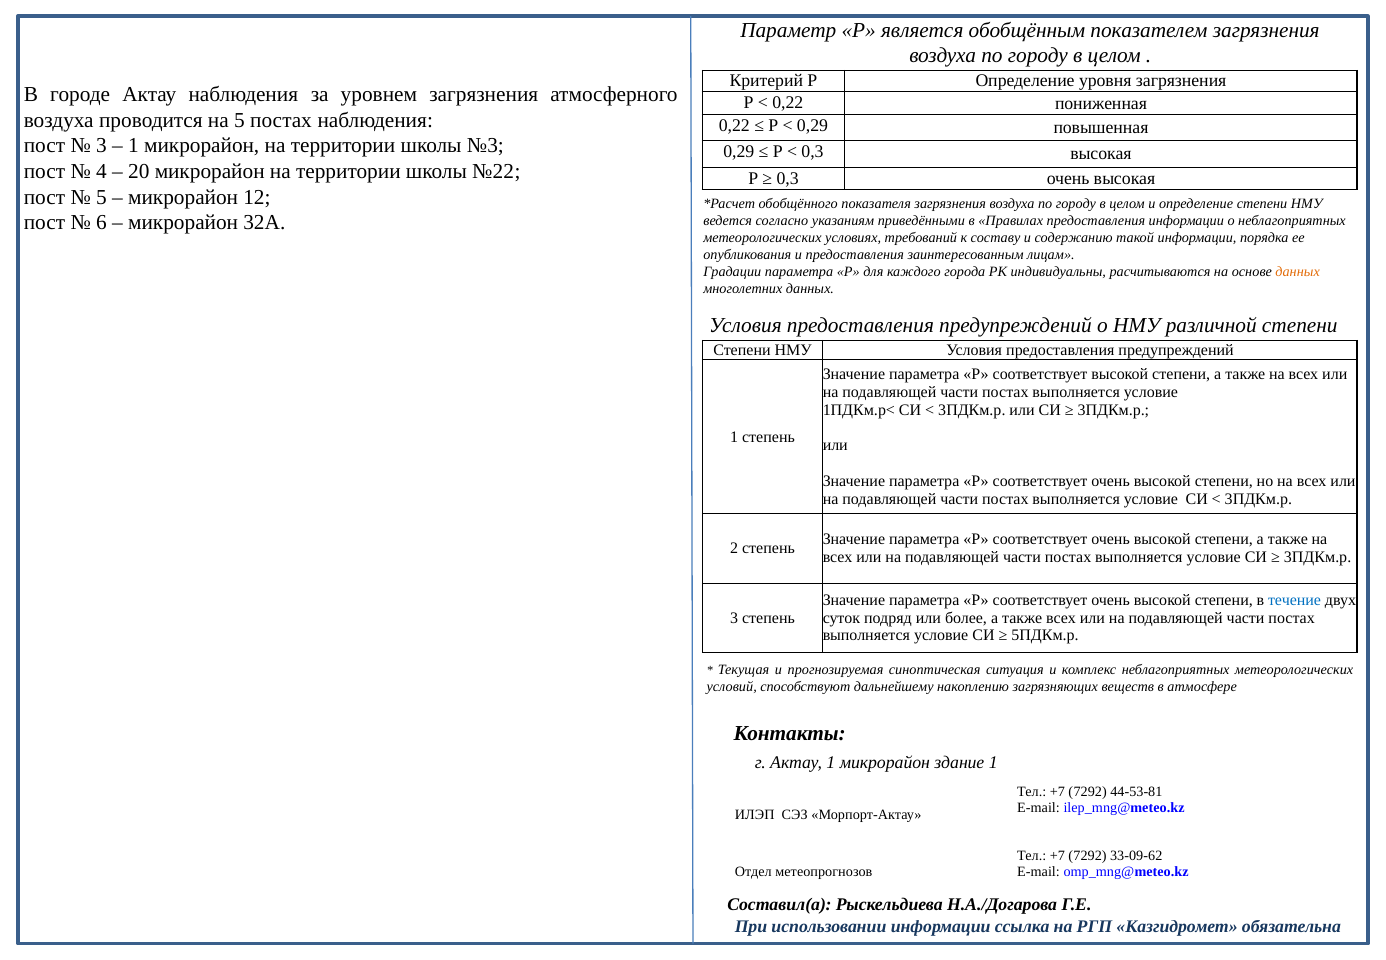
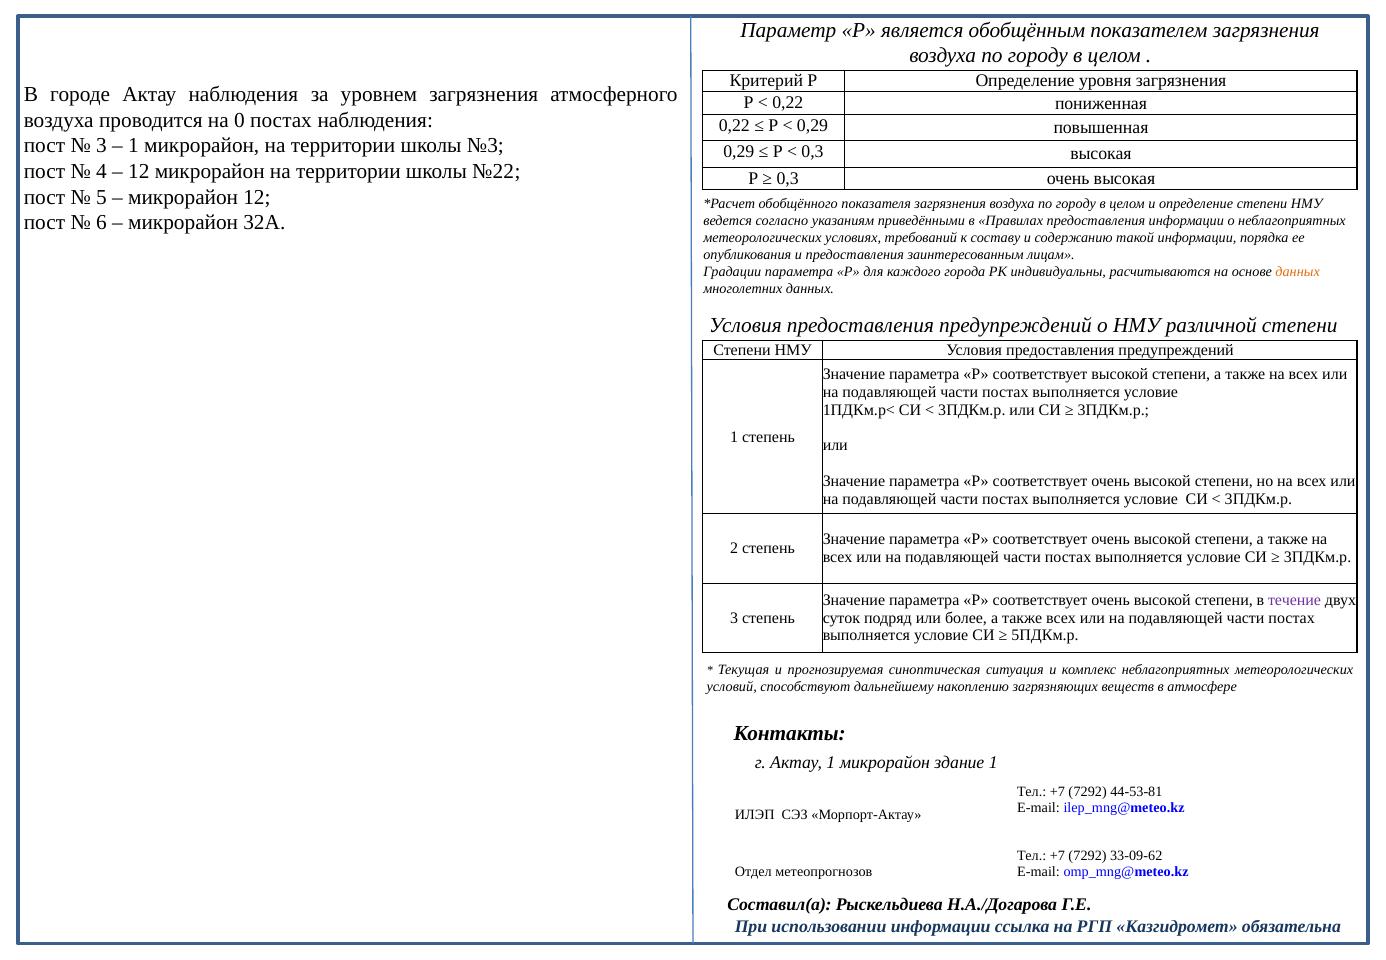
на 5: 5 -> 0
20 at (139, 171): 20 -> 12
течение colour: blue -> purple
